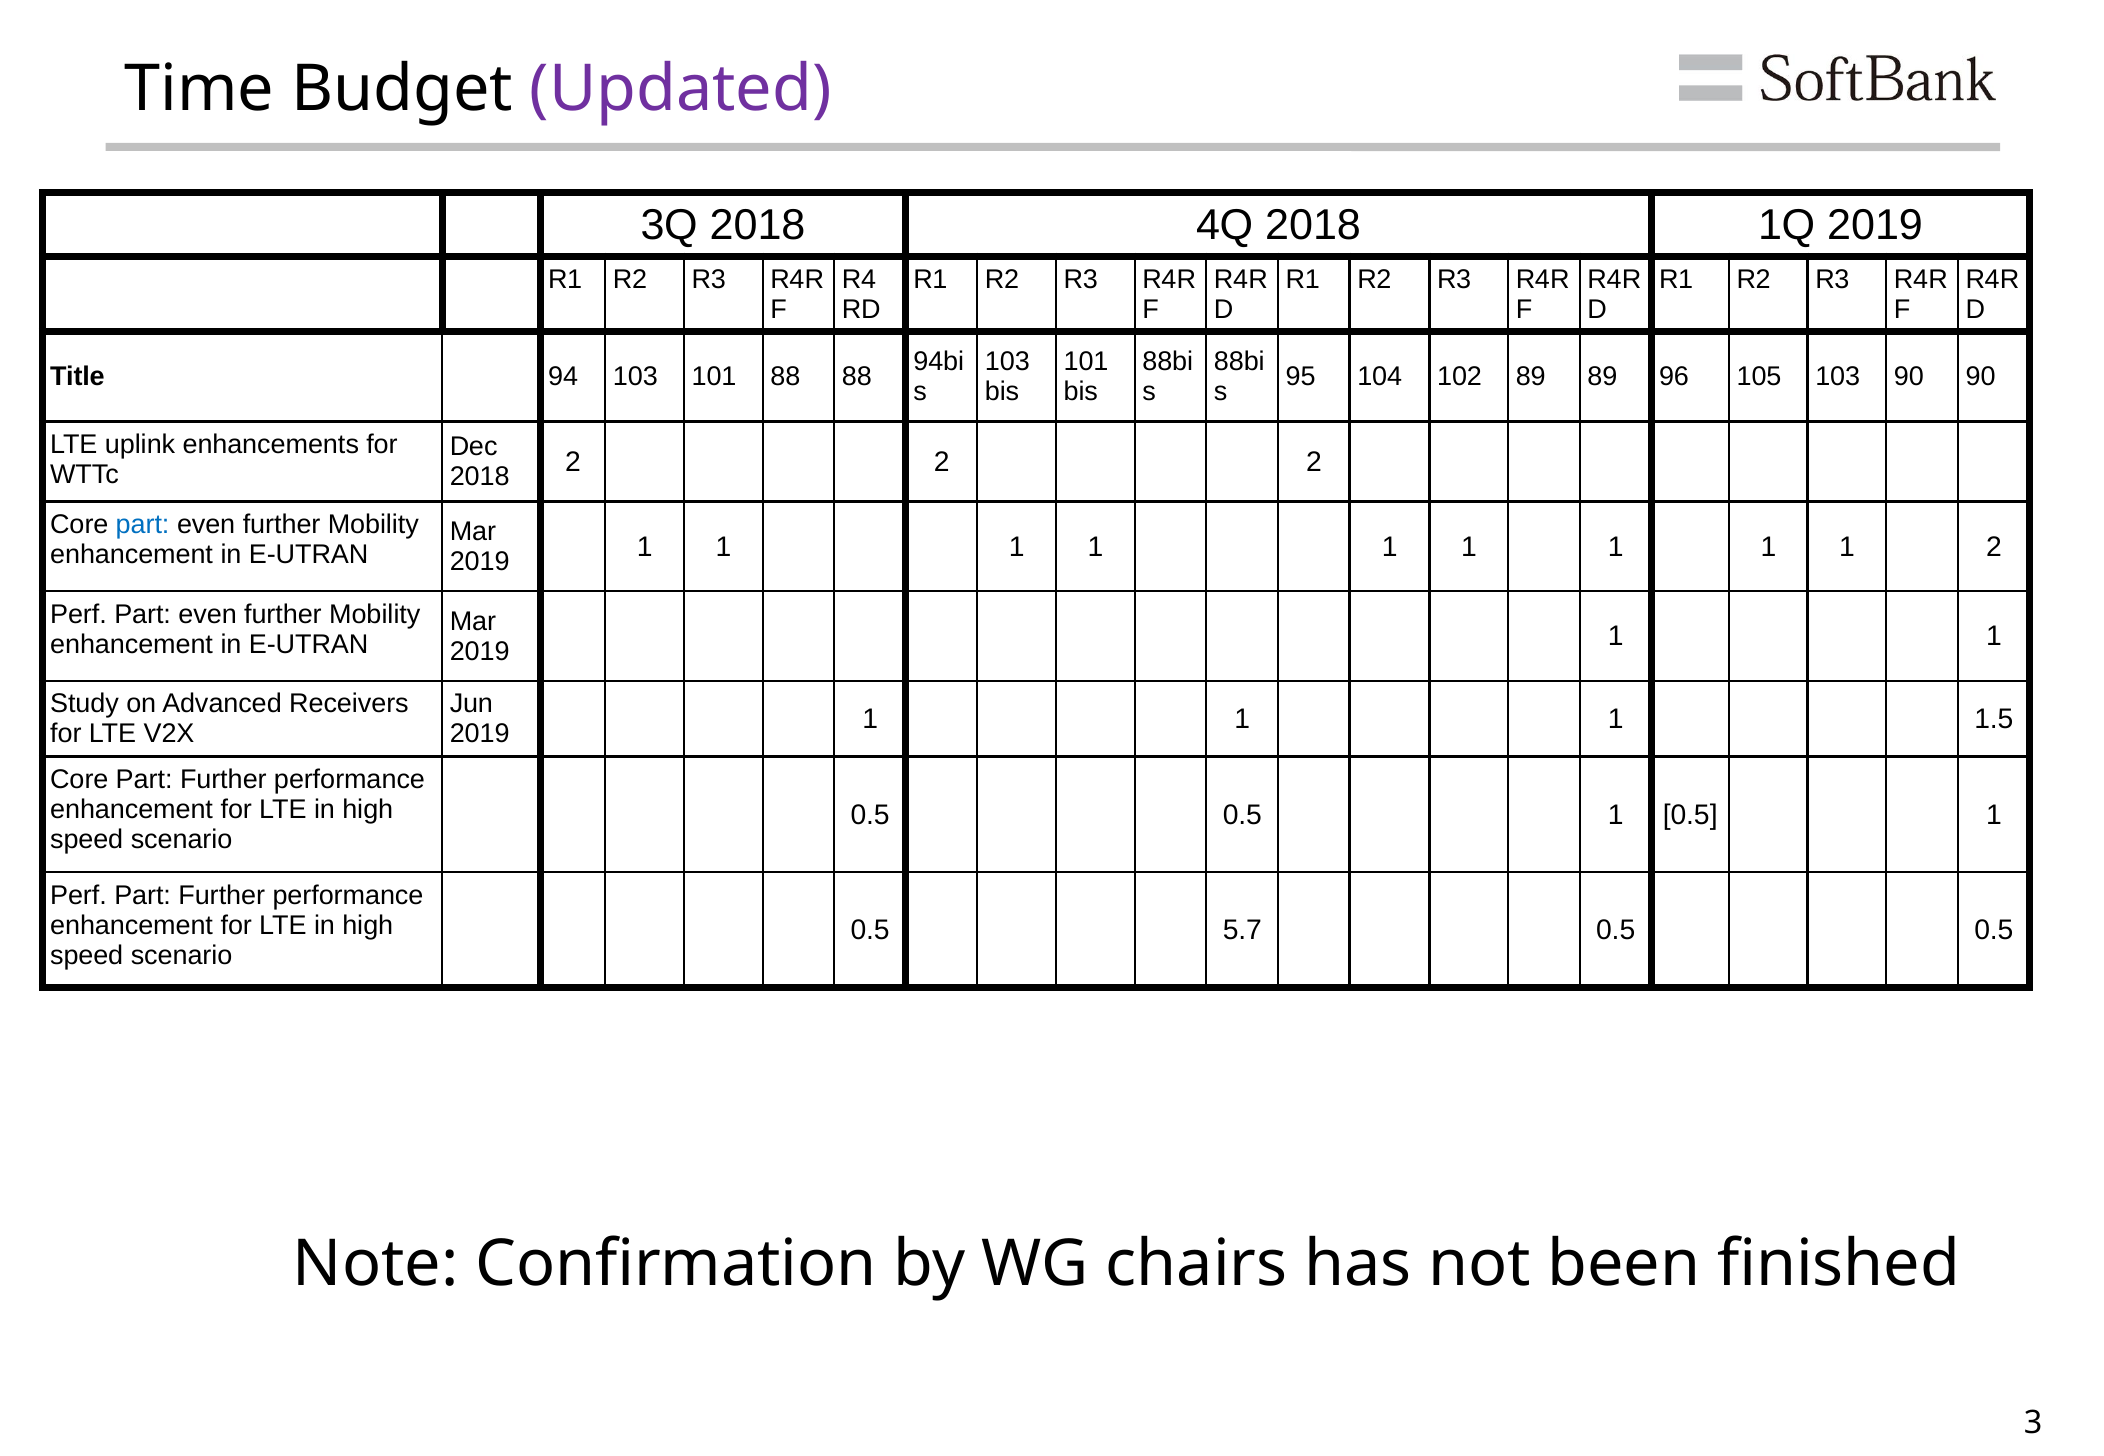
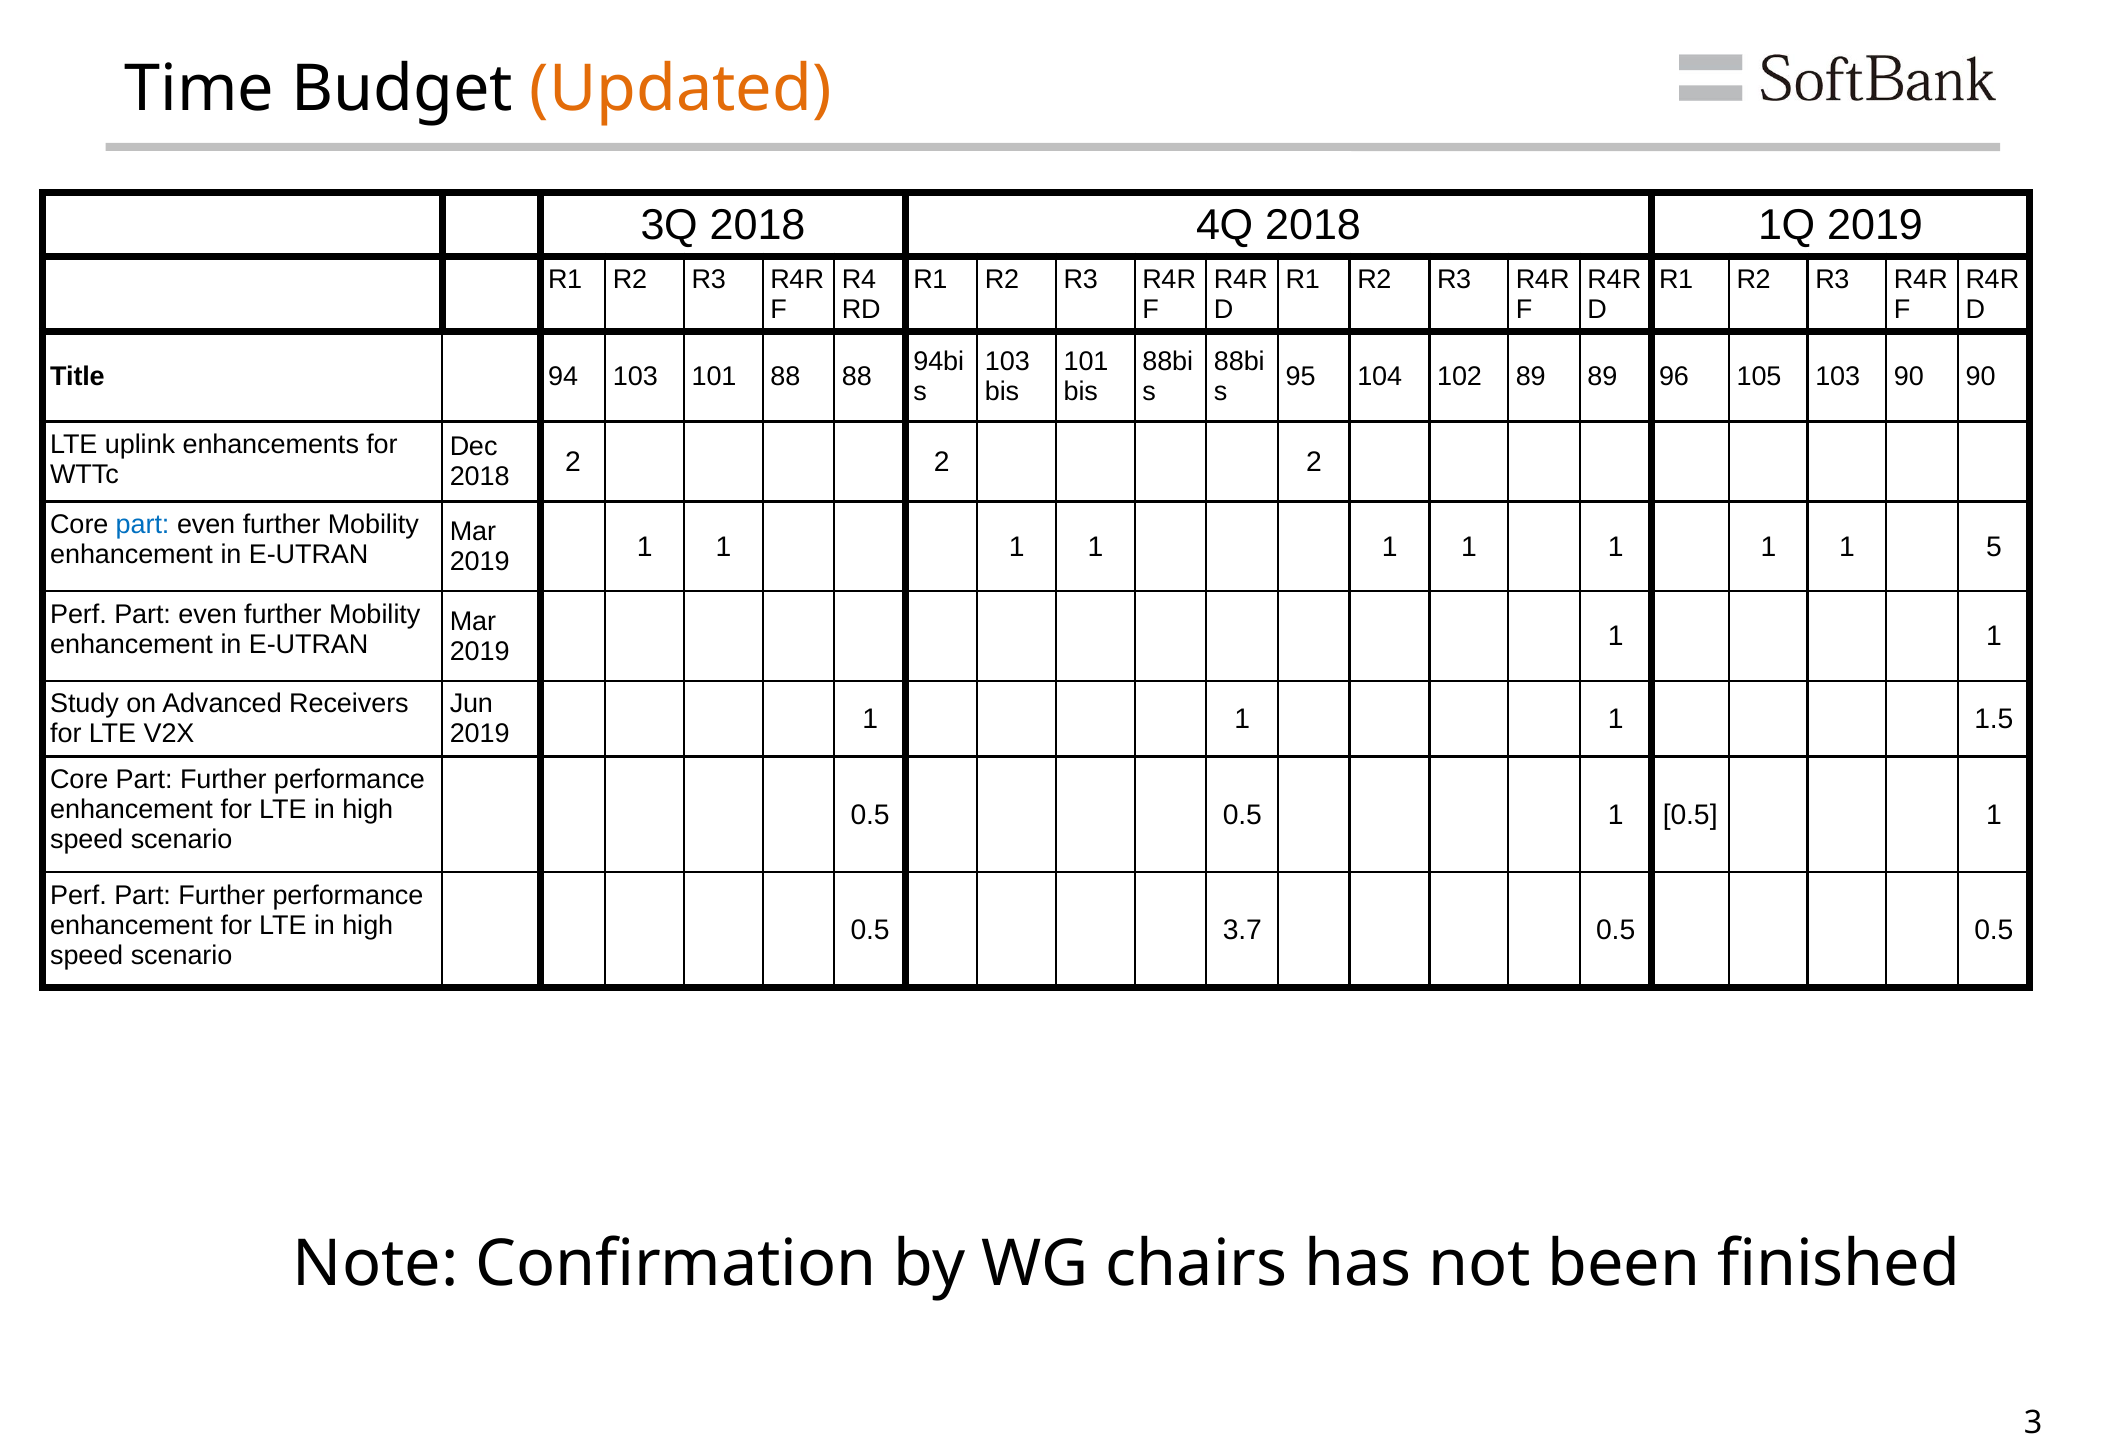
Updated colour: purple -> orange
1 2: 2 -> 5
5.7: 5.7 -> 3.7
